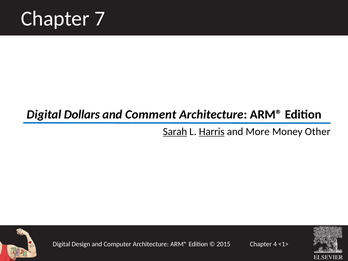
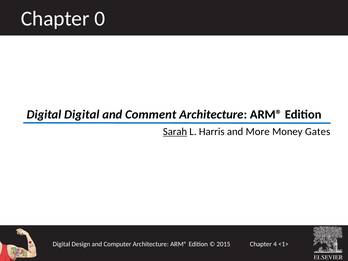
7: 7 -> 0
Digital Dollars: Dollars -> Digital
Harris underline: present -> none
Other: Other -> Gates
